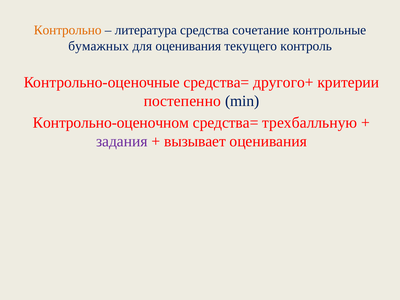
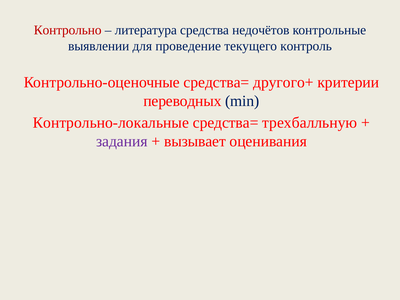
Контрольно colour: orange -> red
сочетание: сочетание -> недочётов
бумажных: бумажных -> выявлении
для оценивания: оценивания -> проведение
постепенно: постепенно -> переводных
Контрольно-оценочном: Контрольно-оценочном -> Контрольно-локальные
